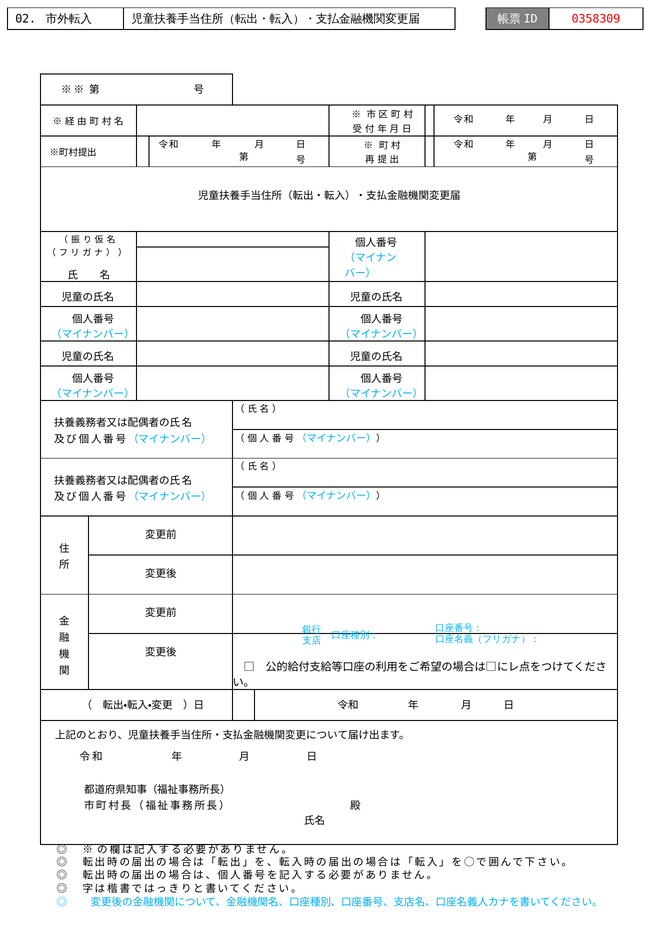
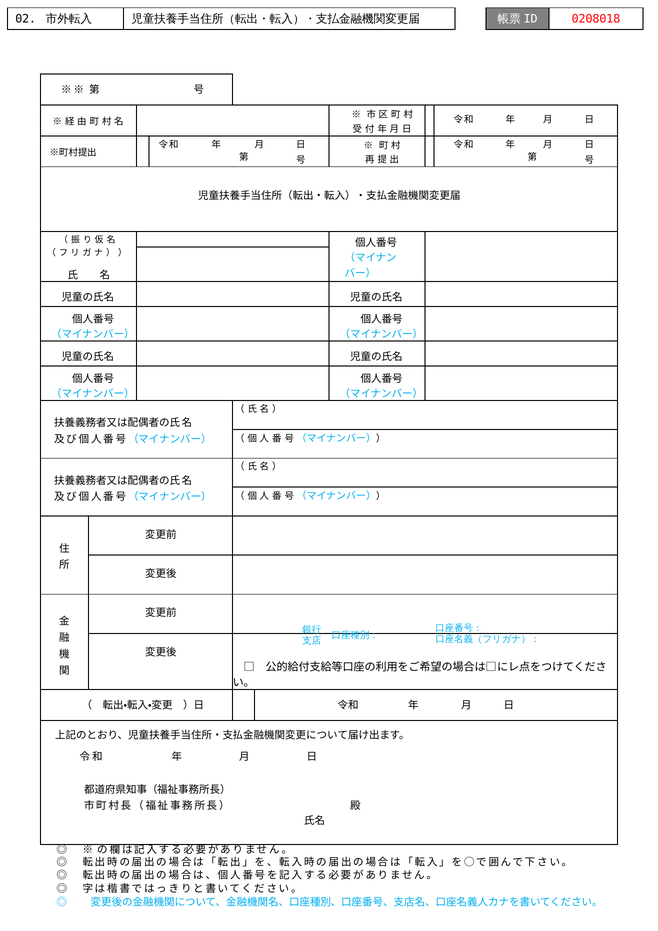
0358309: 0358309 -> 0208018
